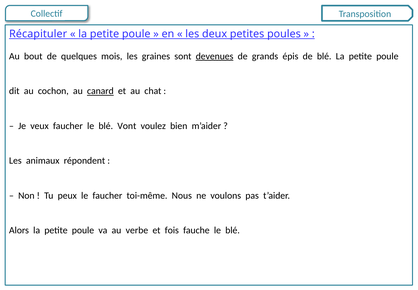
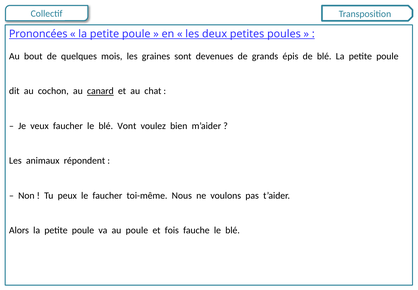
Récapituler: Récapituler -> Prononcées
devenues underline: present -> none
au verbe: verbe -> poule
